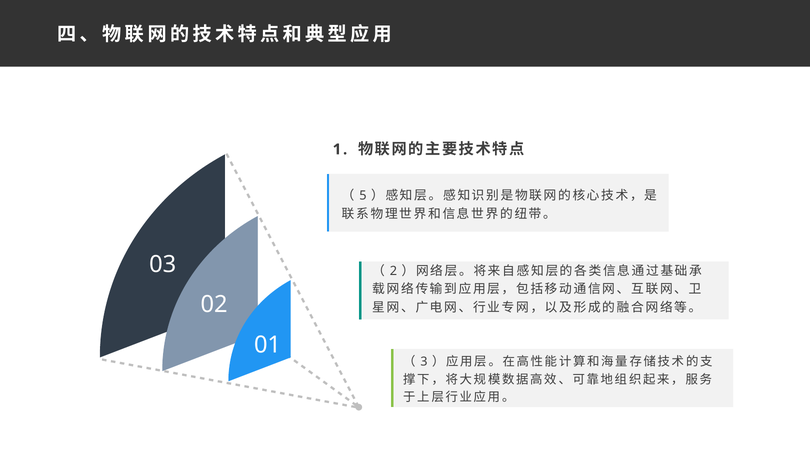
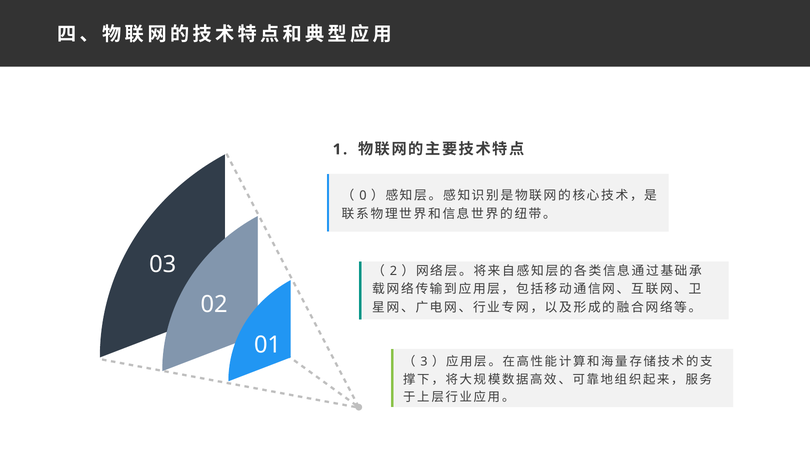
5: 5 -> 0
